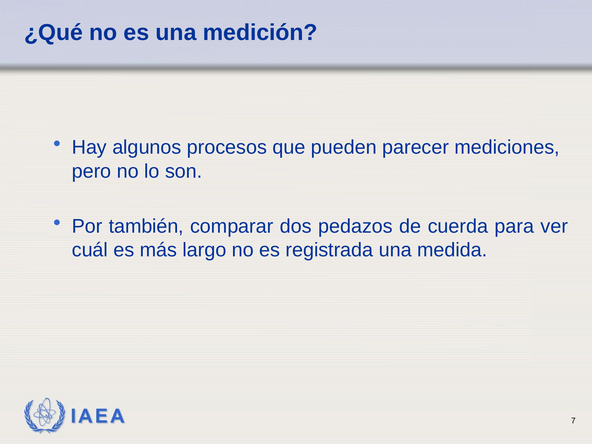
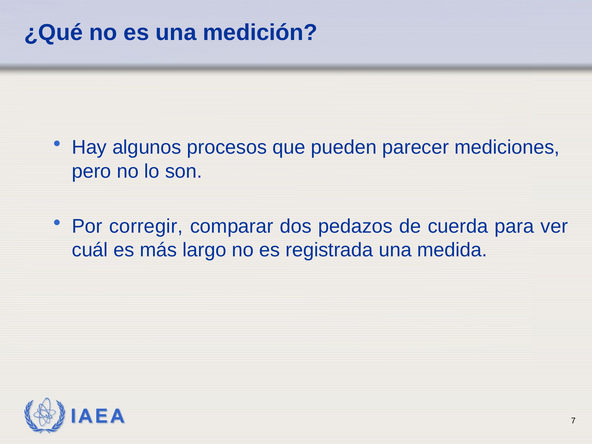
también: también -> corregir
